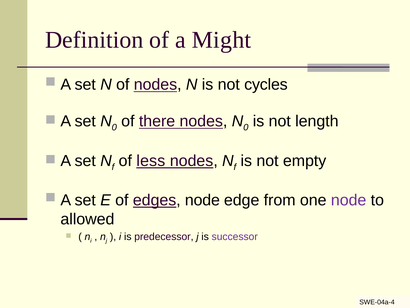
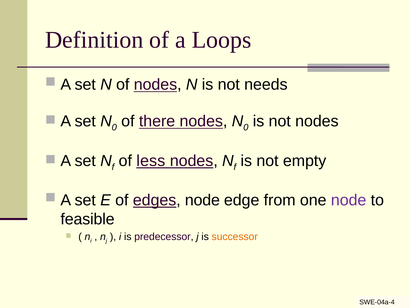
Might: Might -> Loops
cycles: cycles -> needs
not length: length -> nodes
allowed: allowed -> feasible
successor colour: purple -> orange
